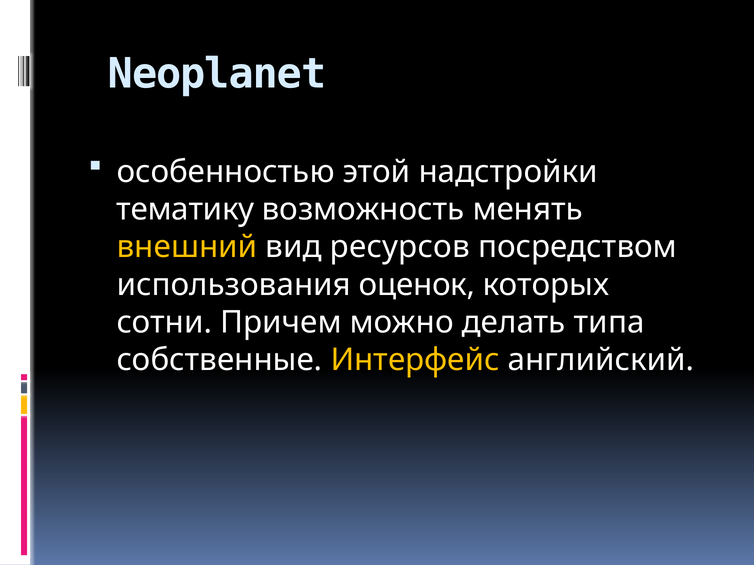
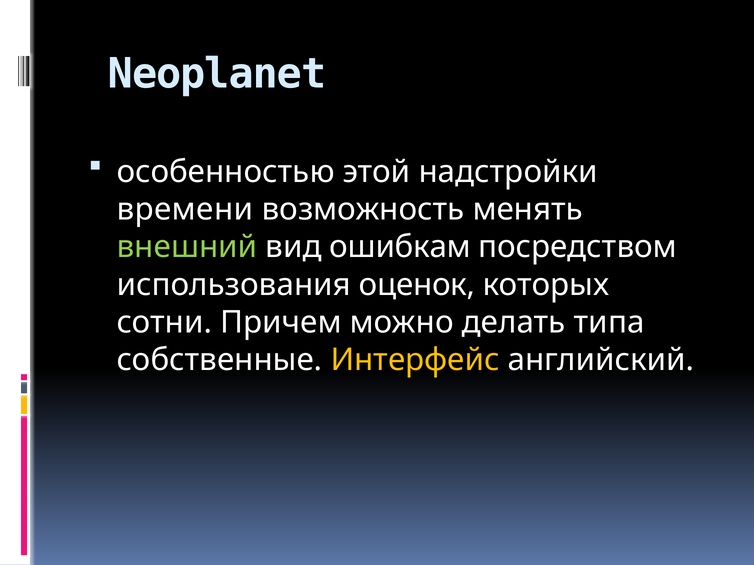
тематику: тематику -> времени
внешний colour: yellow -> light green
ресурсов: ресурсов -> ошибкам
